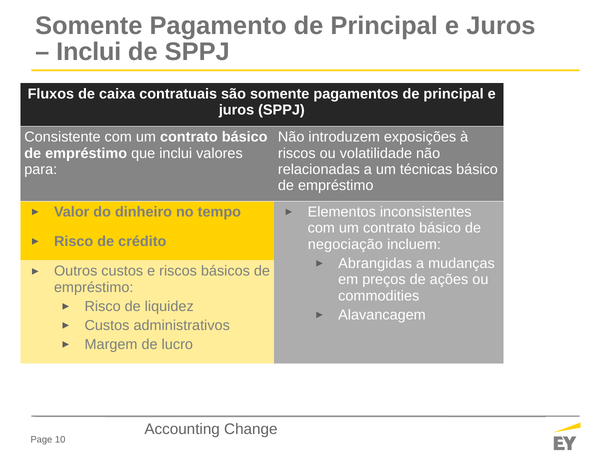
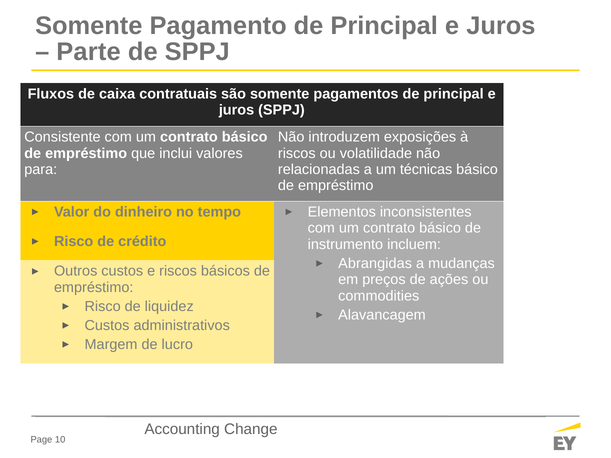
Inclui at (89, 52): Inclui -> Parte
negociação: negociação -> instrumento
